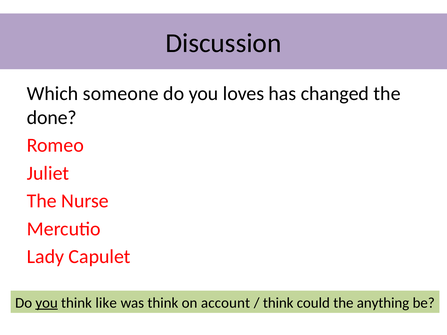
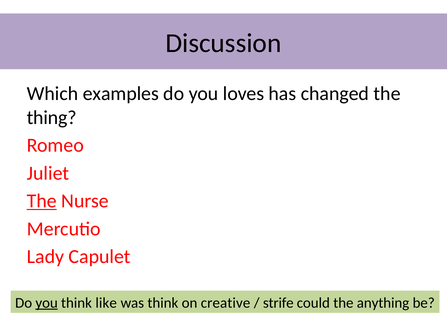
someone: someone -> examples
done: done -> thing
The at (42, 201) underline: none -> present
account: account -> creative
think at (278, 303): think -> strife
